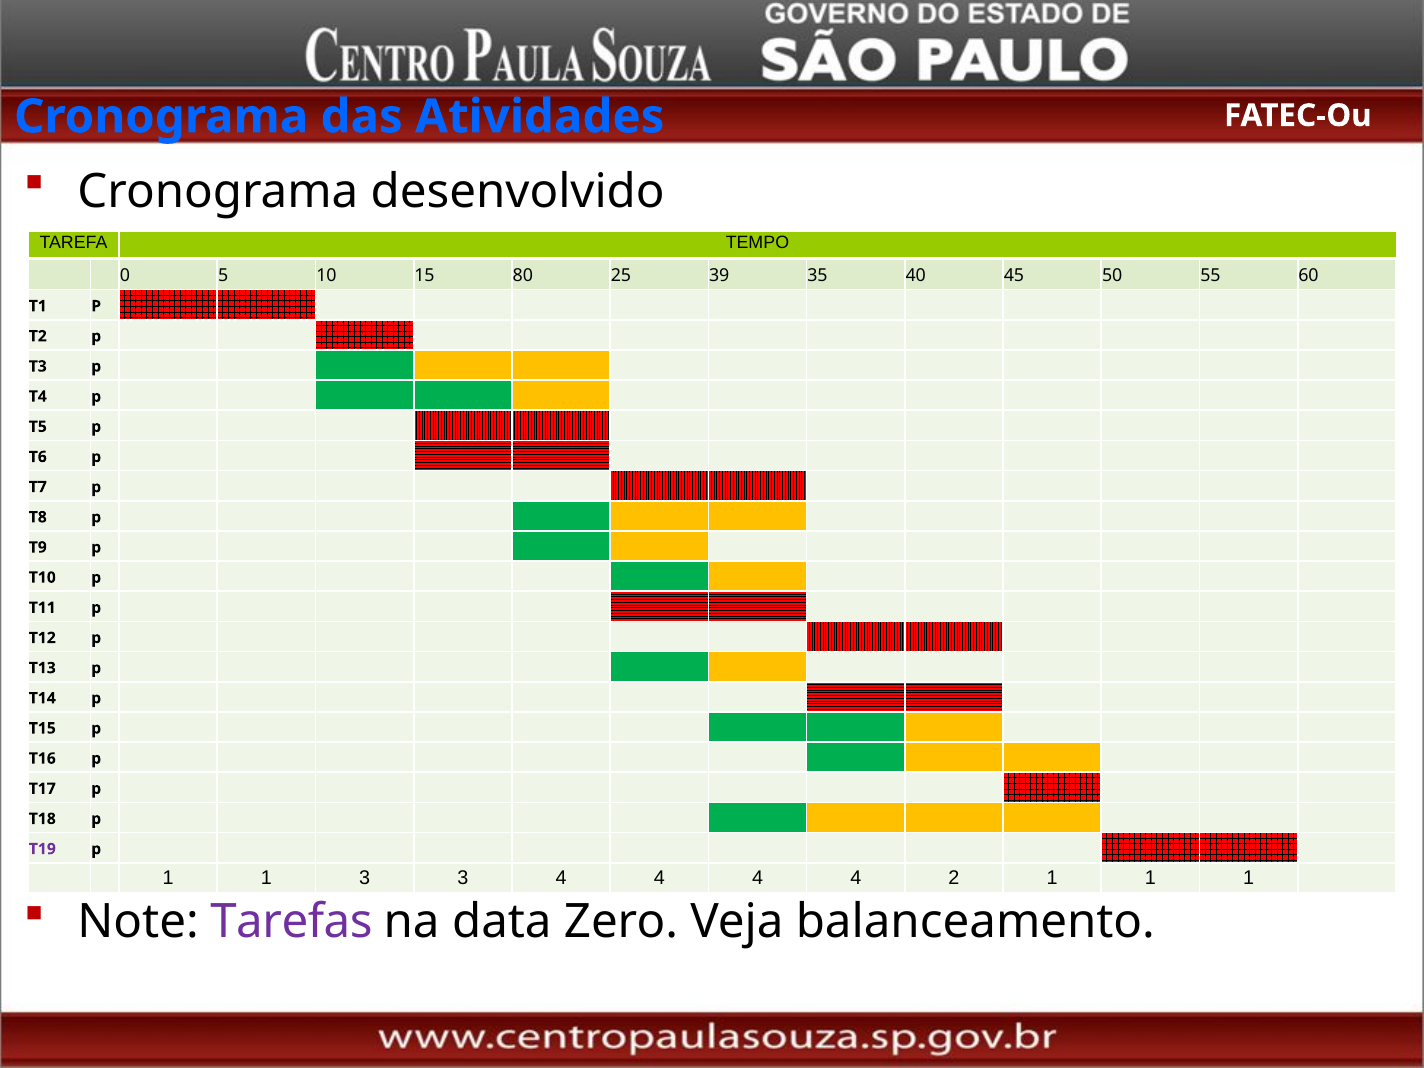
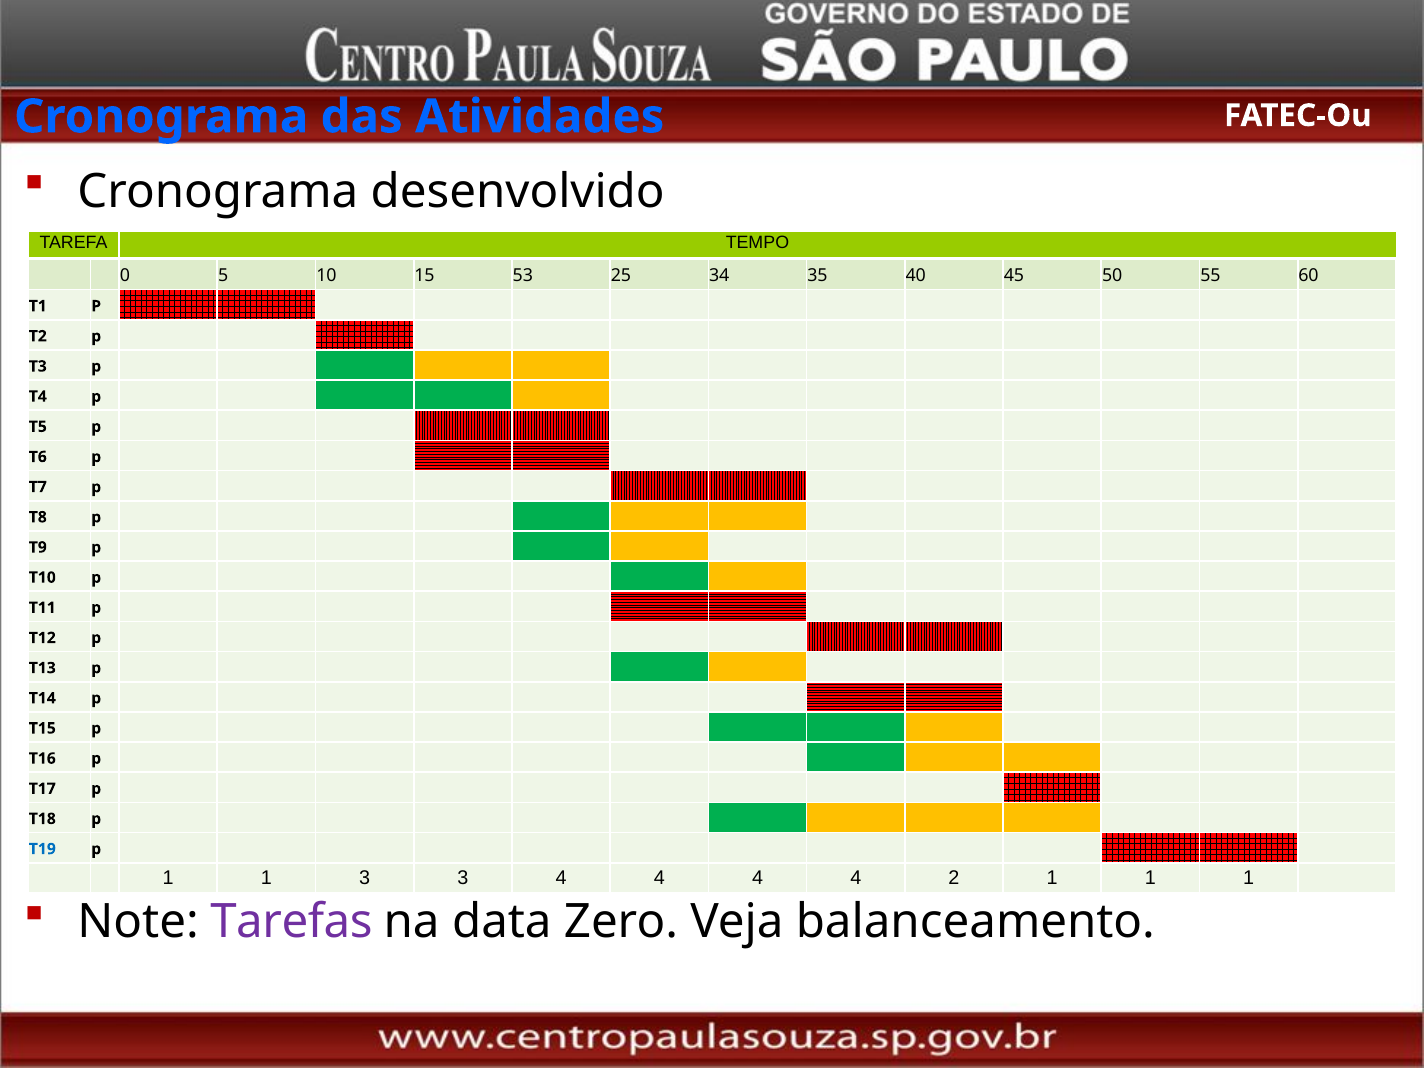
80: 80 -> 53
39: 39 -> 34
T19 colour: purple -> blue
